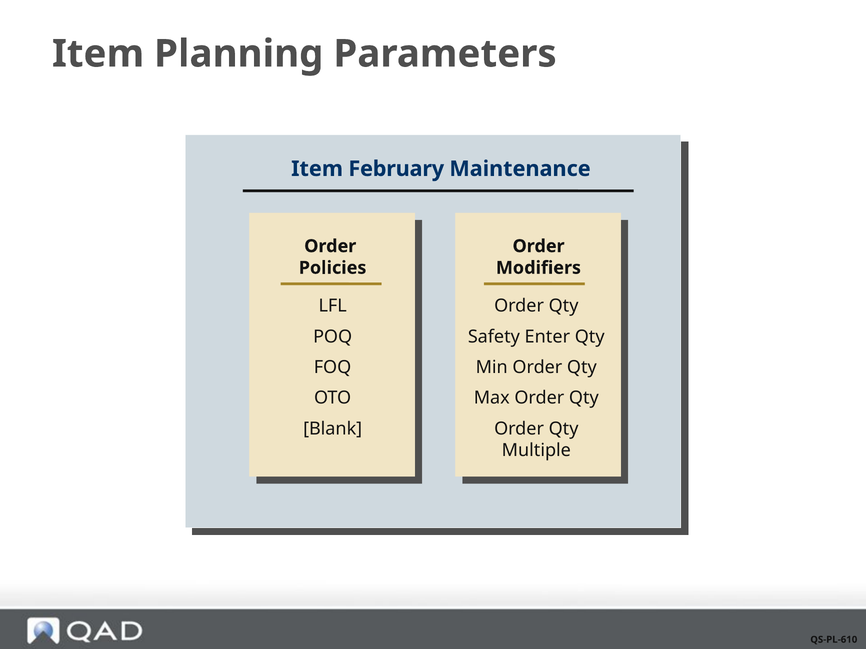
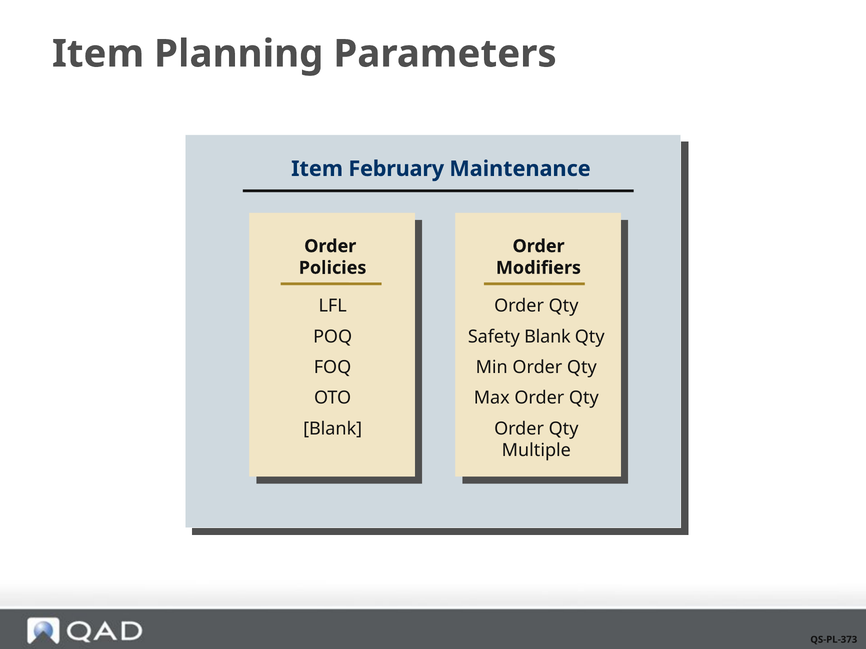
Safety Enter: Enter -> Blank
QS-PL-610: QS-PL-610 -> QS-PL-373
